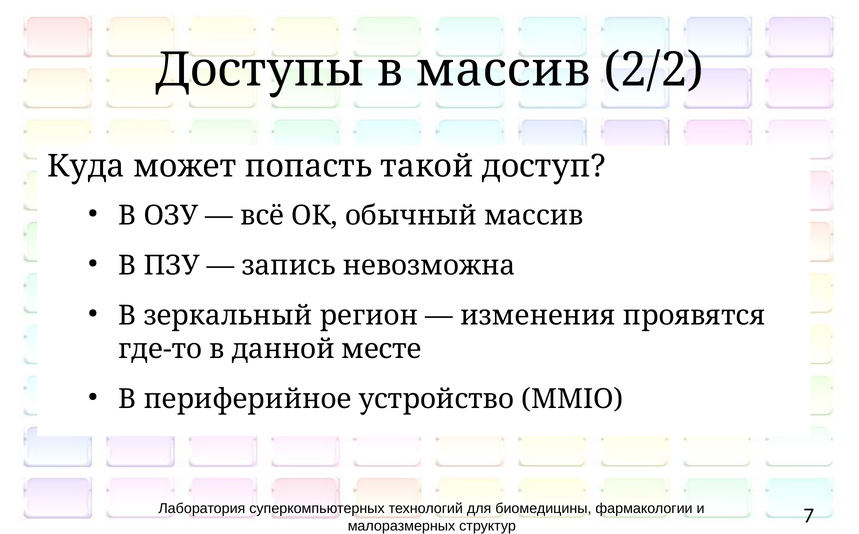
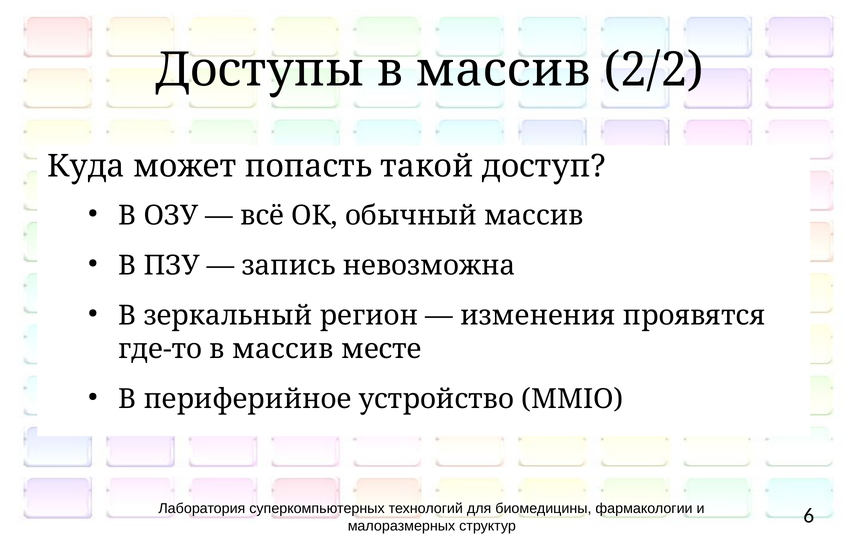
где-то в данной: данной -> массив
7: 7 -> 6
